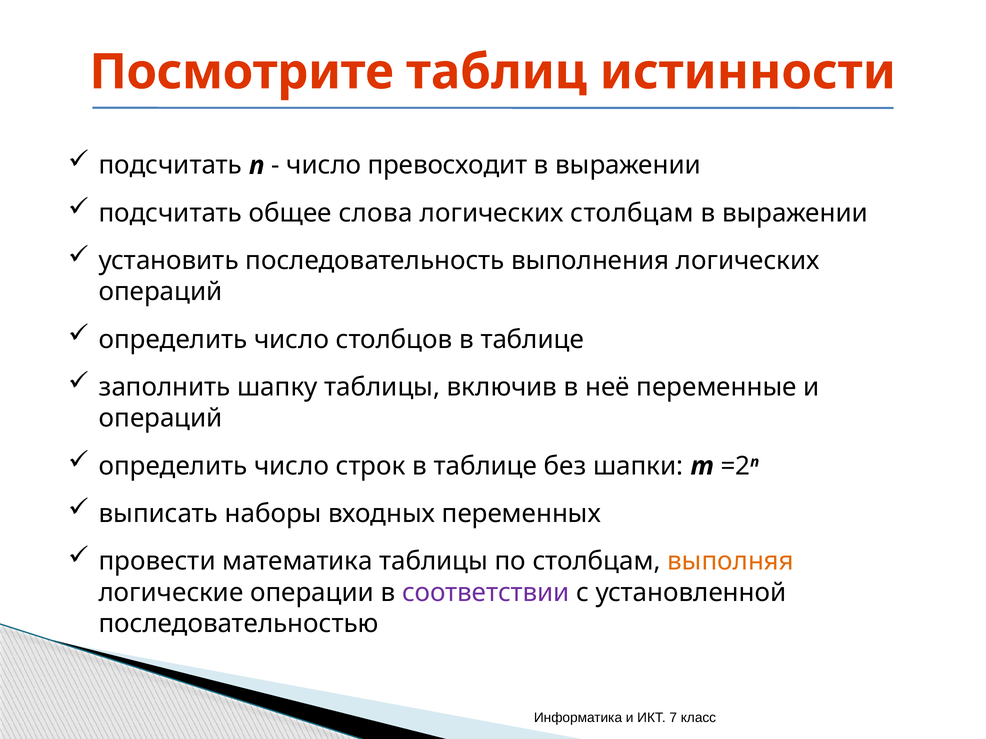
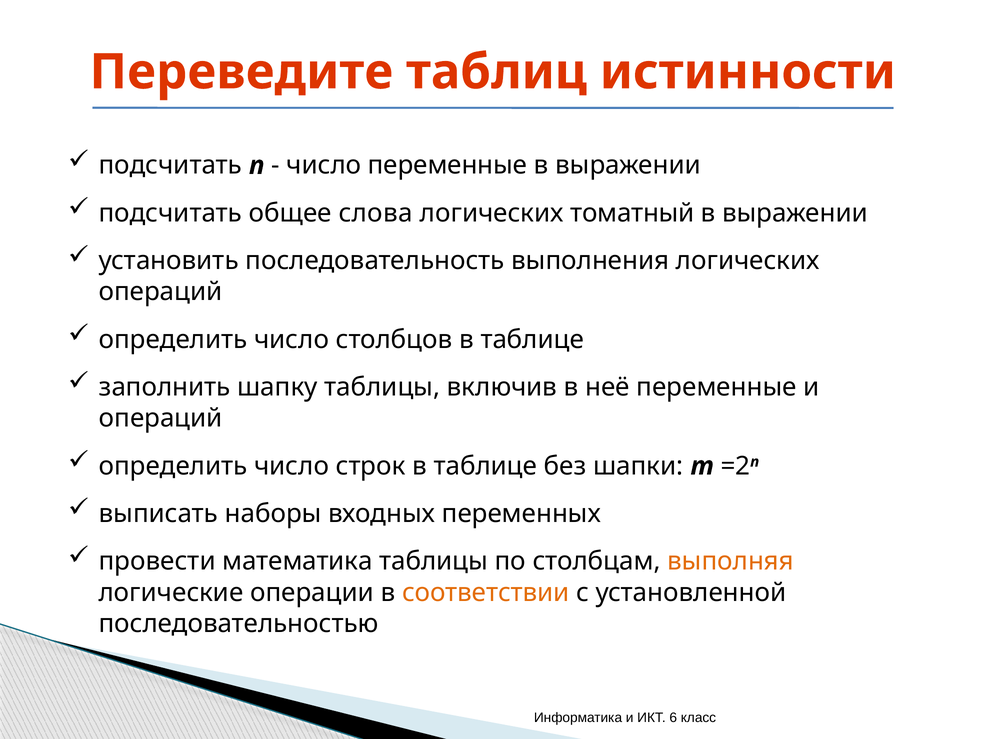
Посмотрите: Посмотрите -> Переведите
число превосходит: превосходит -> переменные
логических столбцам: столбцам -> томатный
соответствии colour: purple -> orange
7: 7 -> 6
